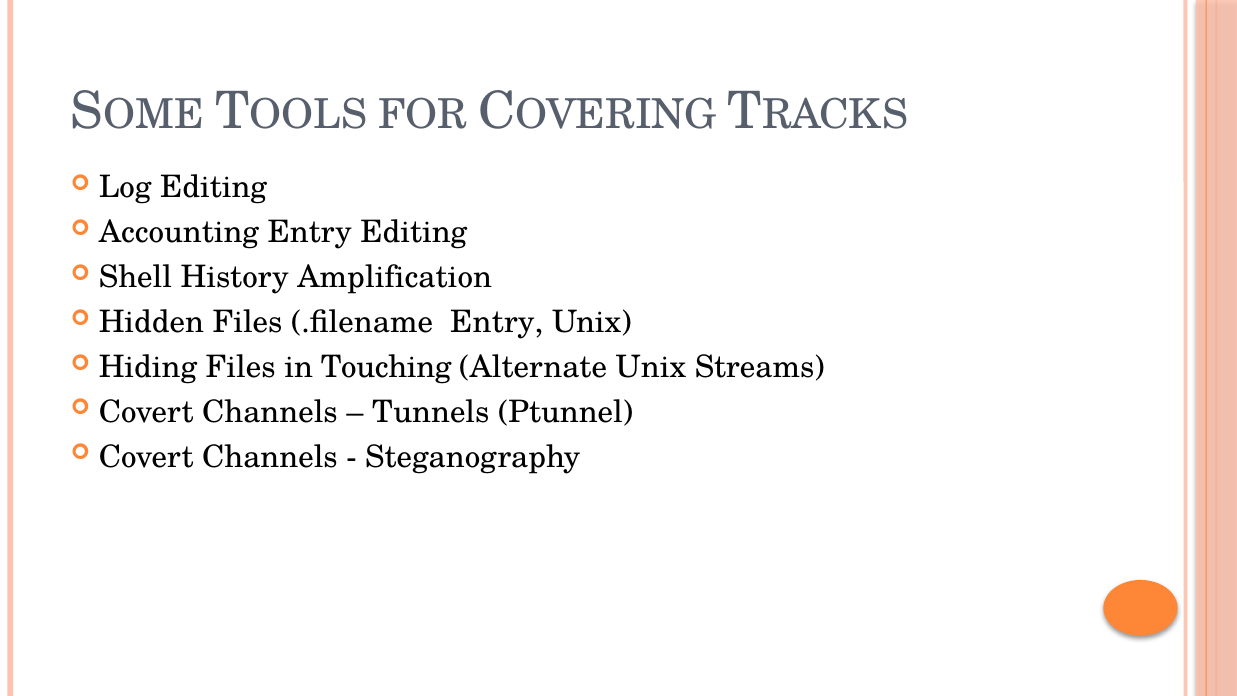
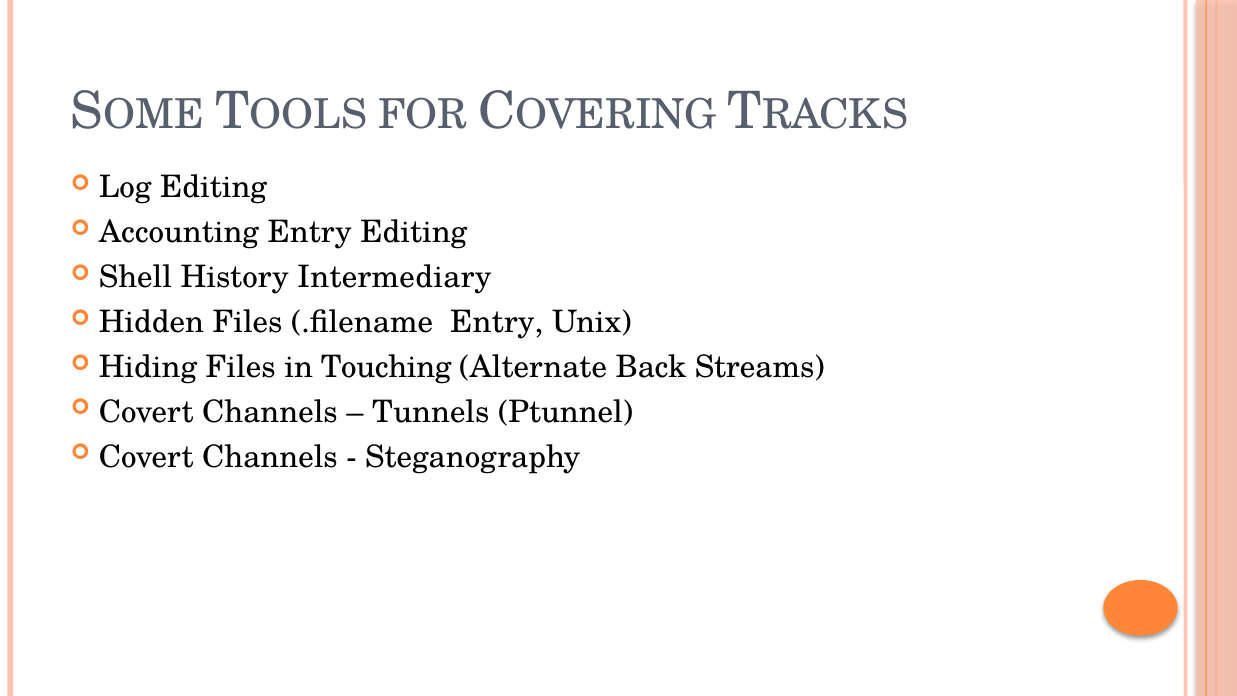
Amplification: Amplification -> Intermediary
Alternate Unix: Unix -> Back
